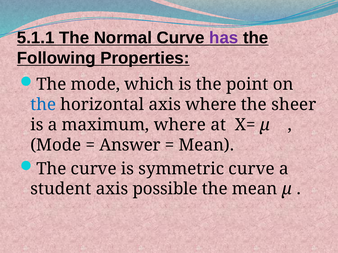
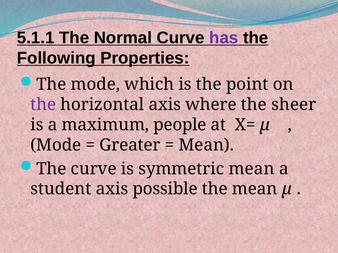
the at (43, 105) colour: blue -> purple
maximum where: where -> people
Answer: Answer -> Greater
symmetric curve: curve -> mean
